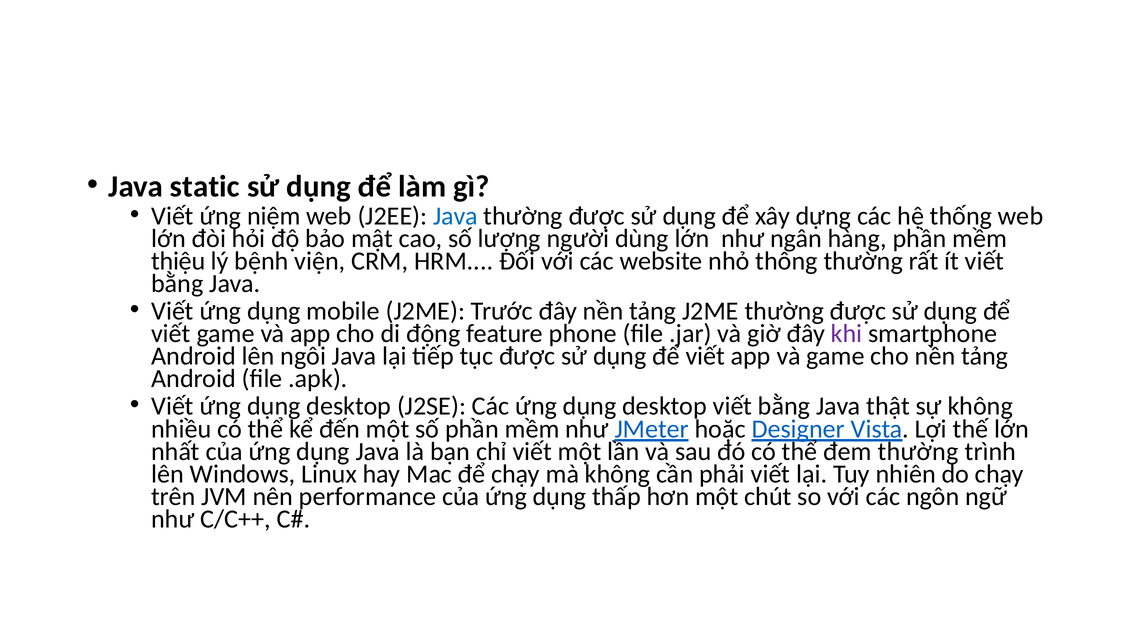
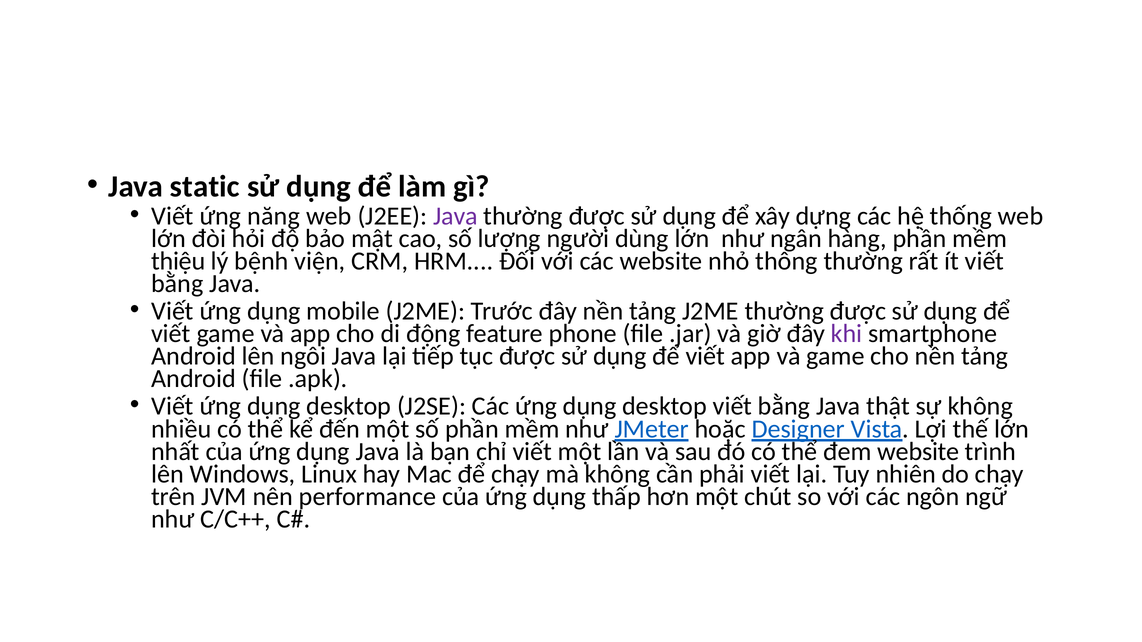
niệm: niệm -> năng
Java at (455, 216) colour: blue -> purple
đem thường: thường -> website
